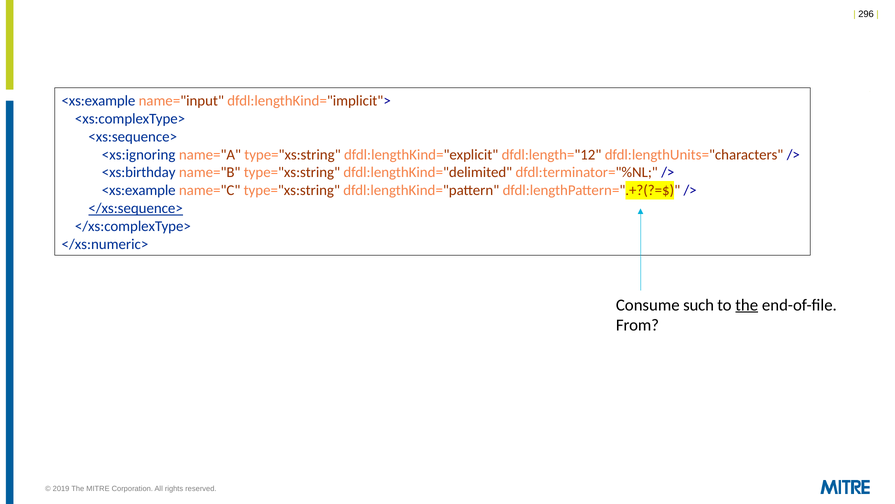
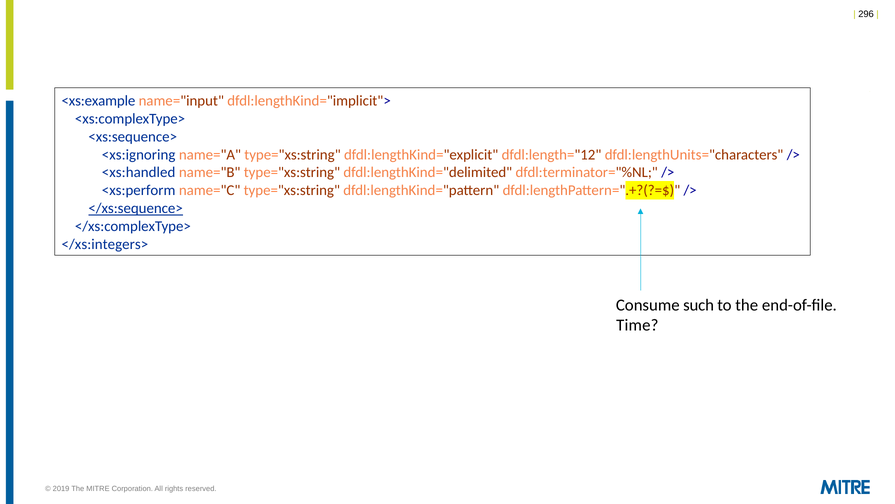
<xs:birthday: <xs:birthday -> <xs:handled
<xs:example at (139, 190): <xs:example -> <xs:perform
</xs:numeric>: </xs:numeric> -> </xs:integers>
the at (747, 305) underline: present -> none
From: From -> Time
